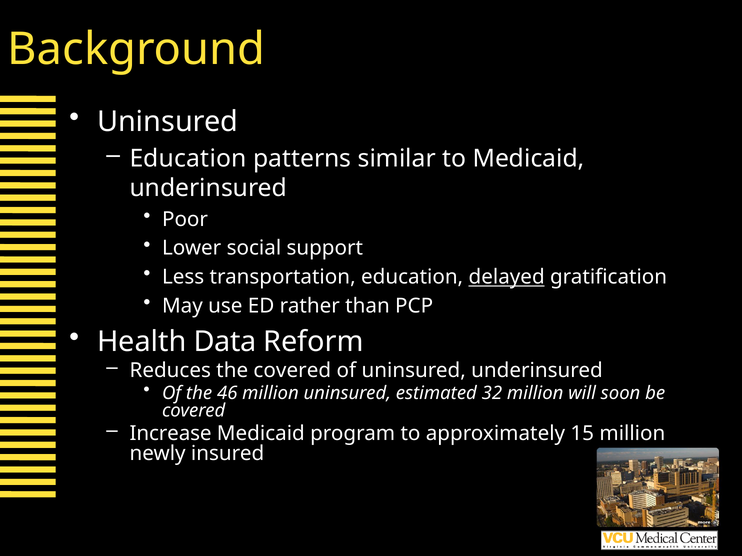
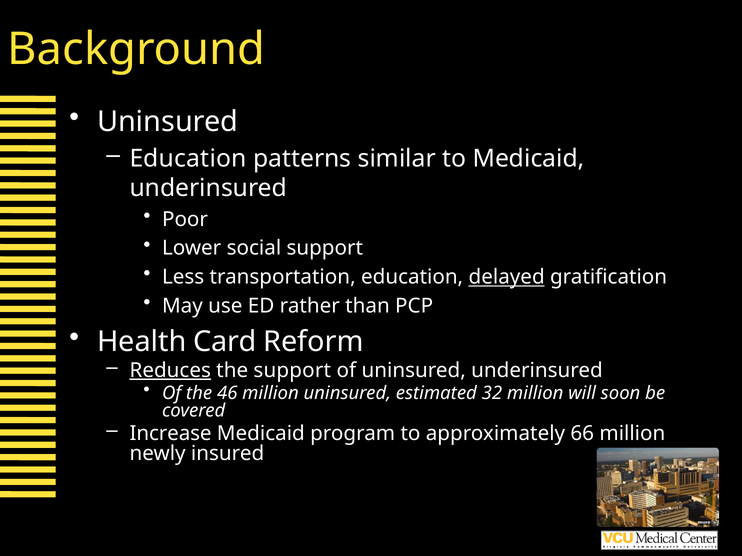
Data: Data -> Card
Reduces underline: none -> present
the covered: covered -> support
15: 15 -> 66
